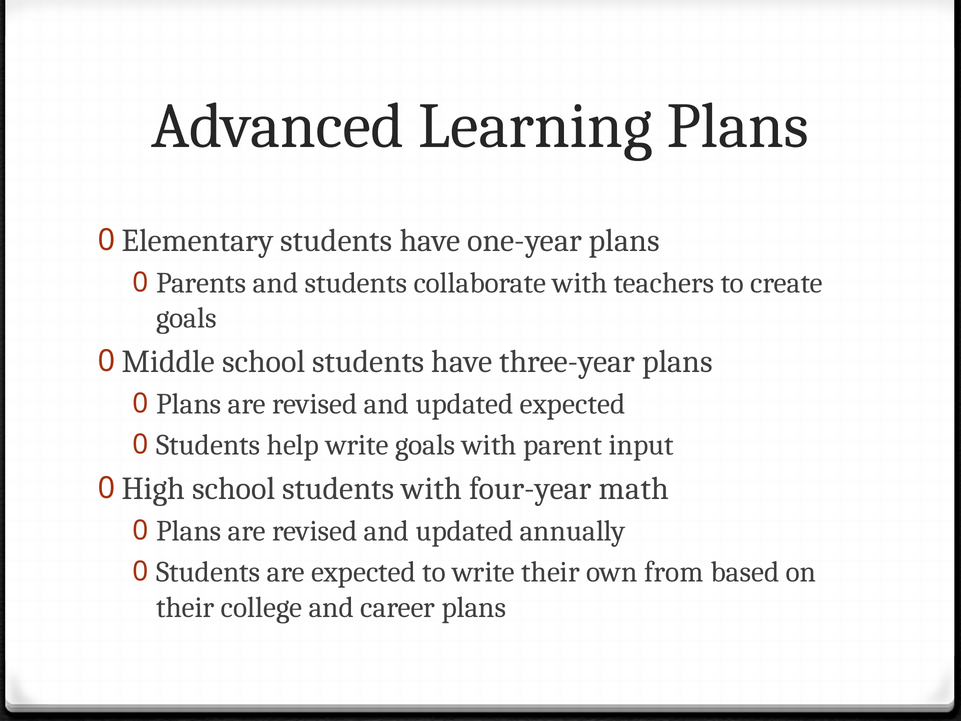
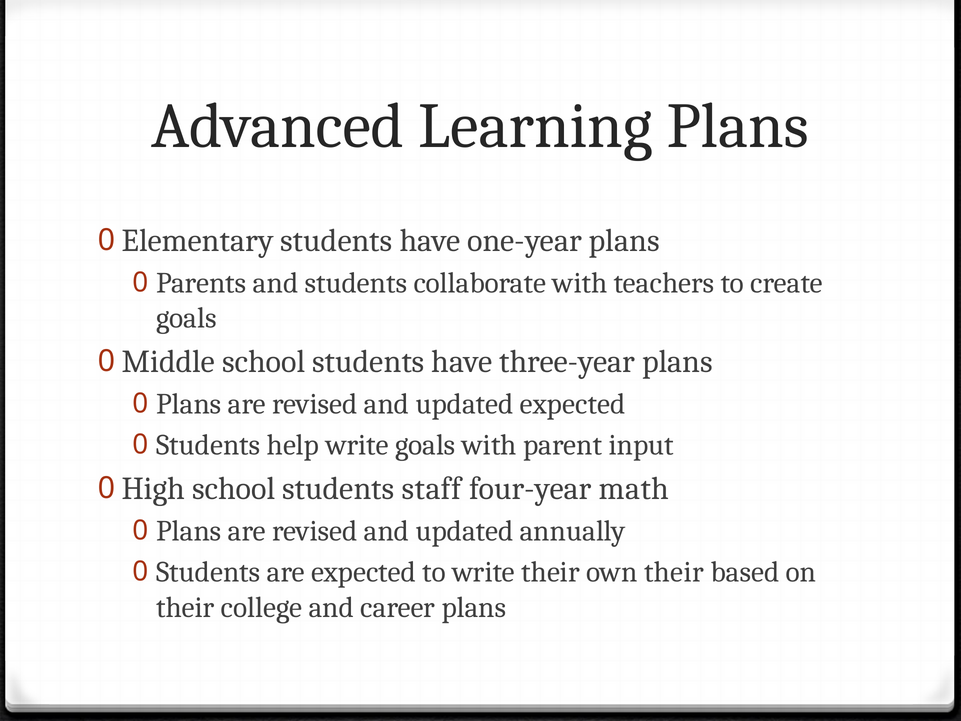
students with: with -> staff
own from: from -> their
